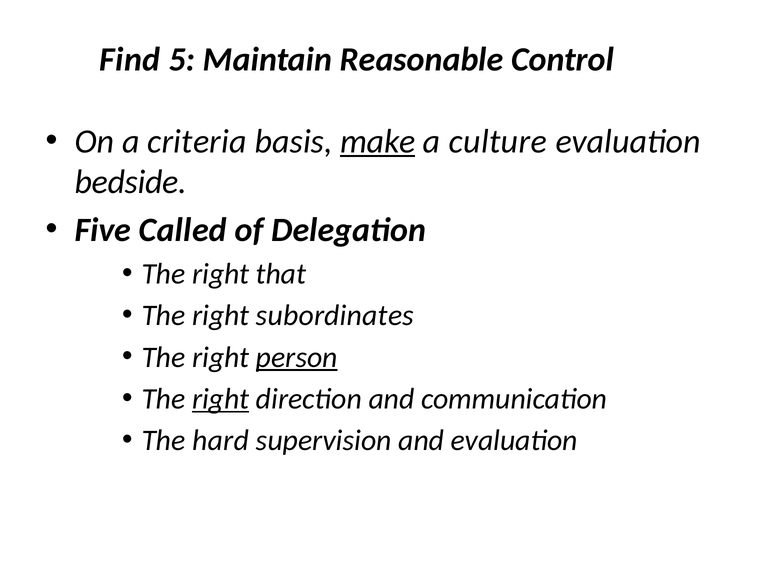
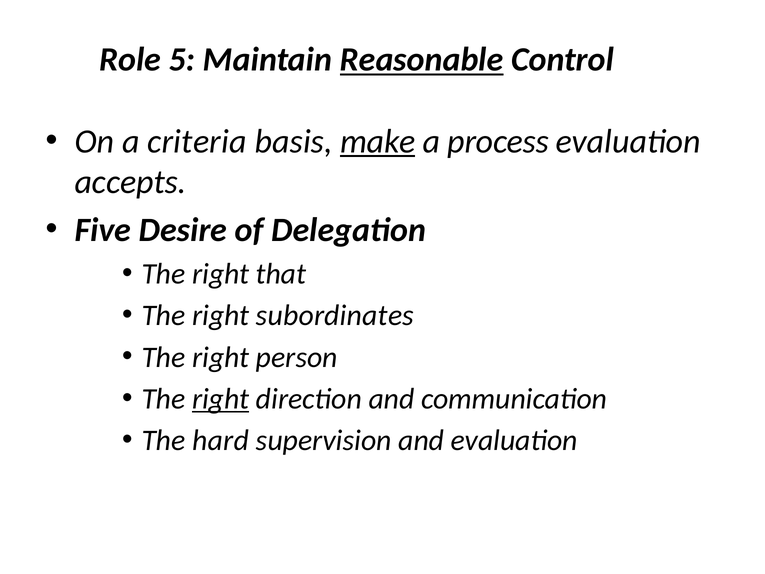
Find: Find -> Role
Reasonable underline: none -> present
culture: culture -> process
bedside: bedside -> accepts
Called: Called -> Desire
person underline: present -> none
